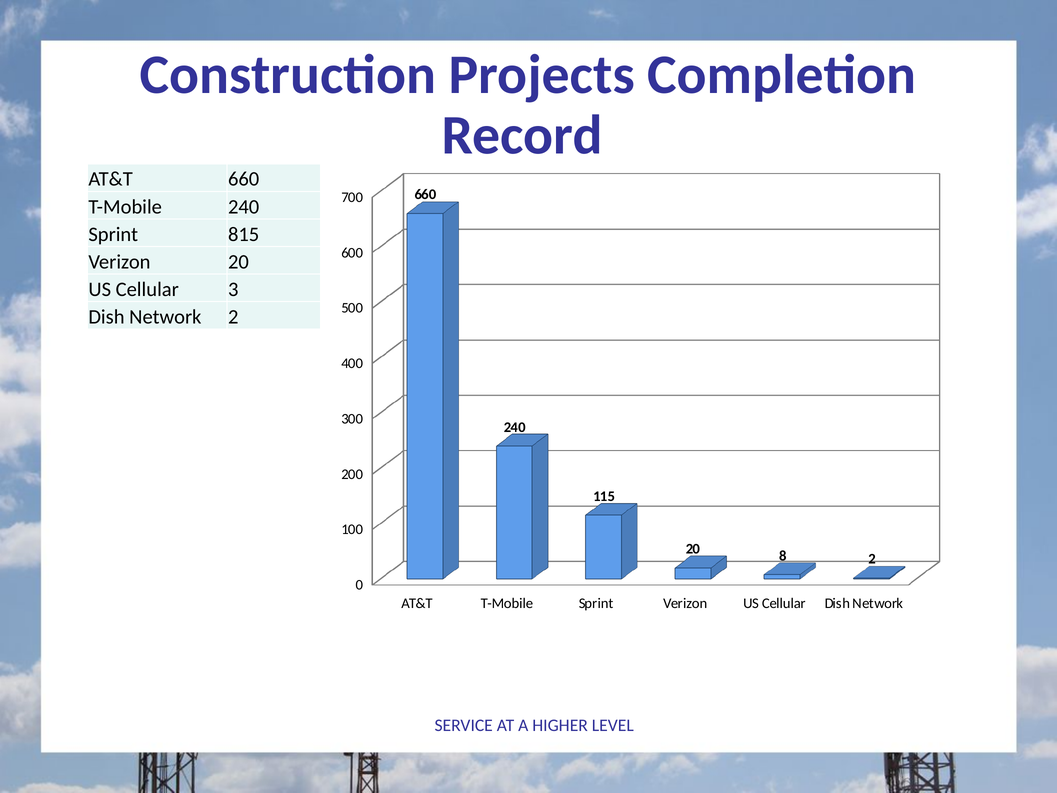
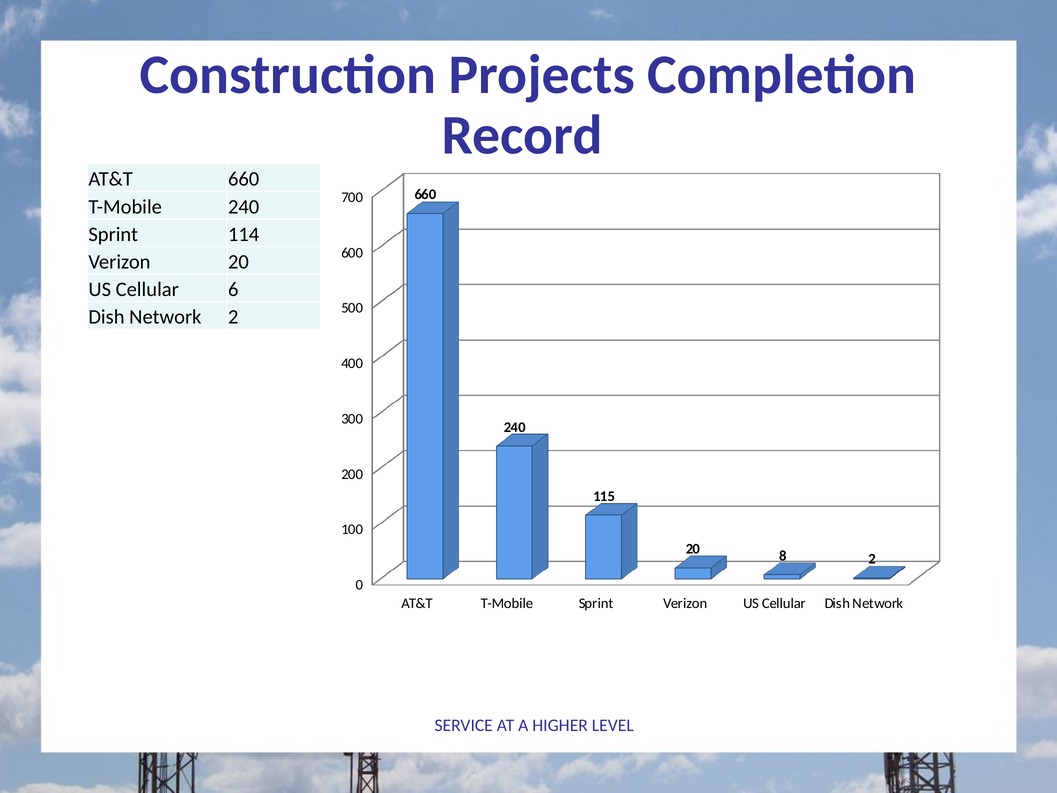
815: 815 -> 114
3: 3 -> 6
